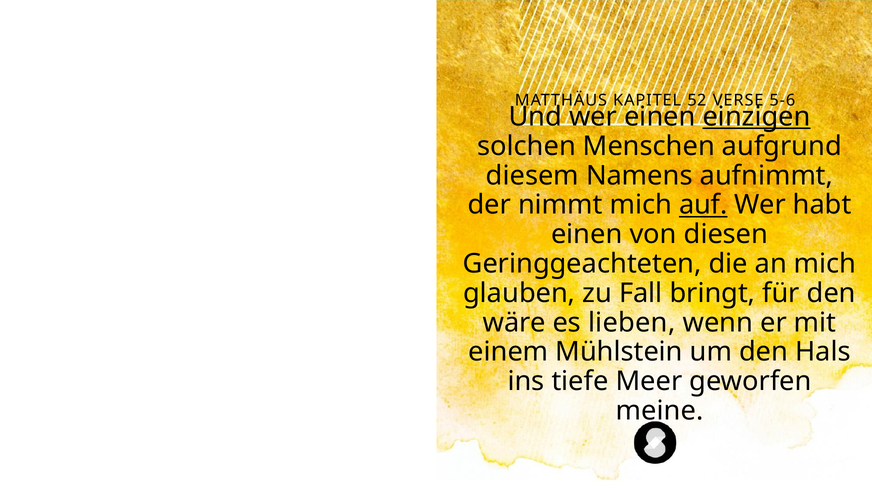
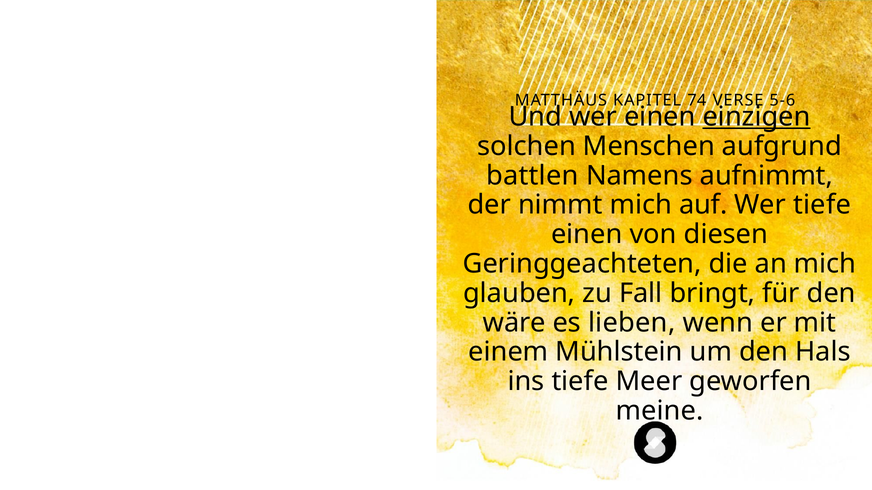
52: 52 -> 74
diesem: diesem -> battlen
auf underline: present -> none
Wer habt: habt -> tiefe
